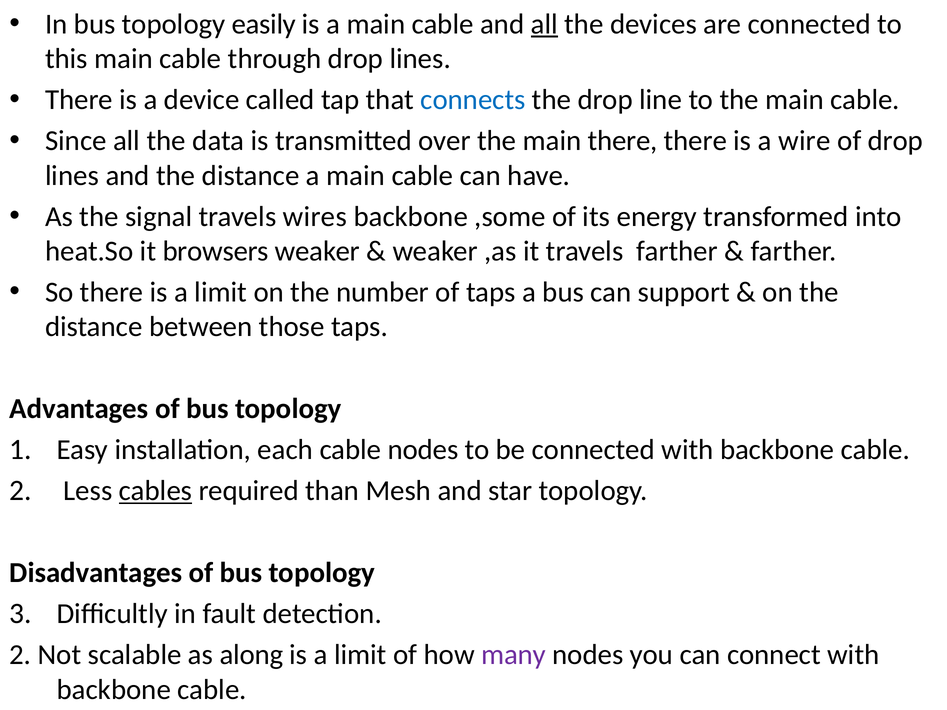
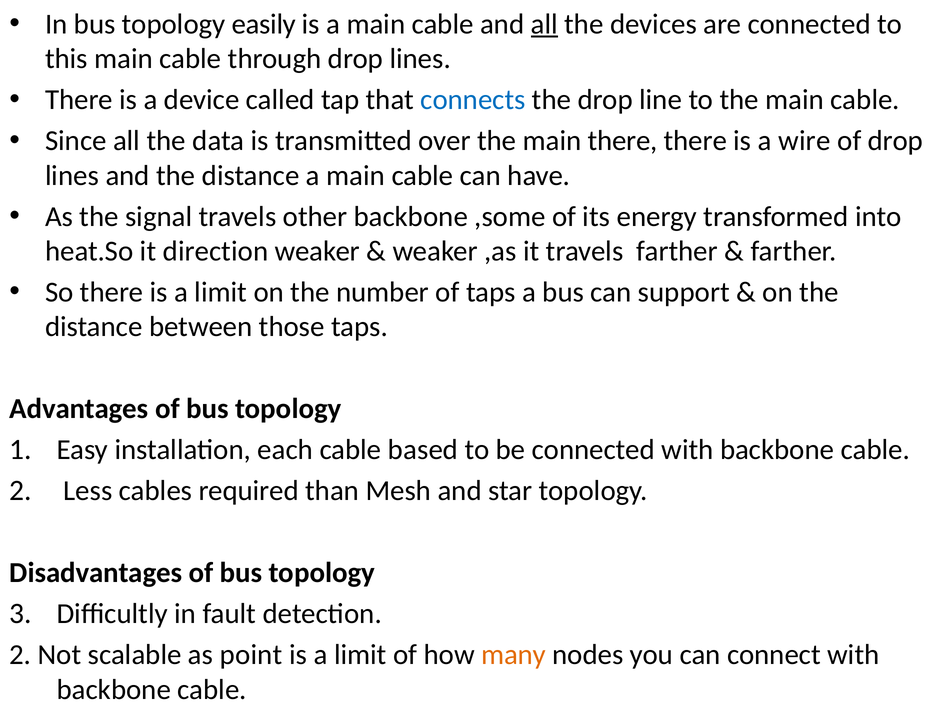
wires: wires -> other
browsers: browsers -> direction
cable nodes: nodes -> based
cables underline: present -> none
along: along -> point
many colour: purple -> orange
